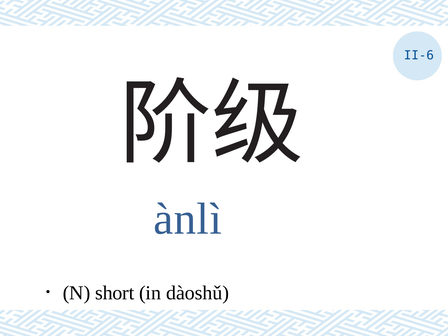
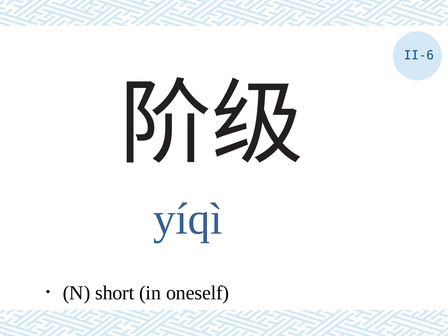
ànlì: ànlì -> yíqì
dàoshǔ: dàoshǔ -> oneself
